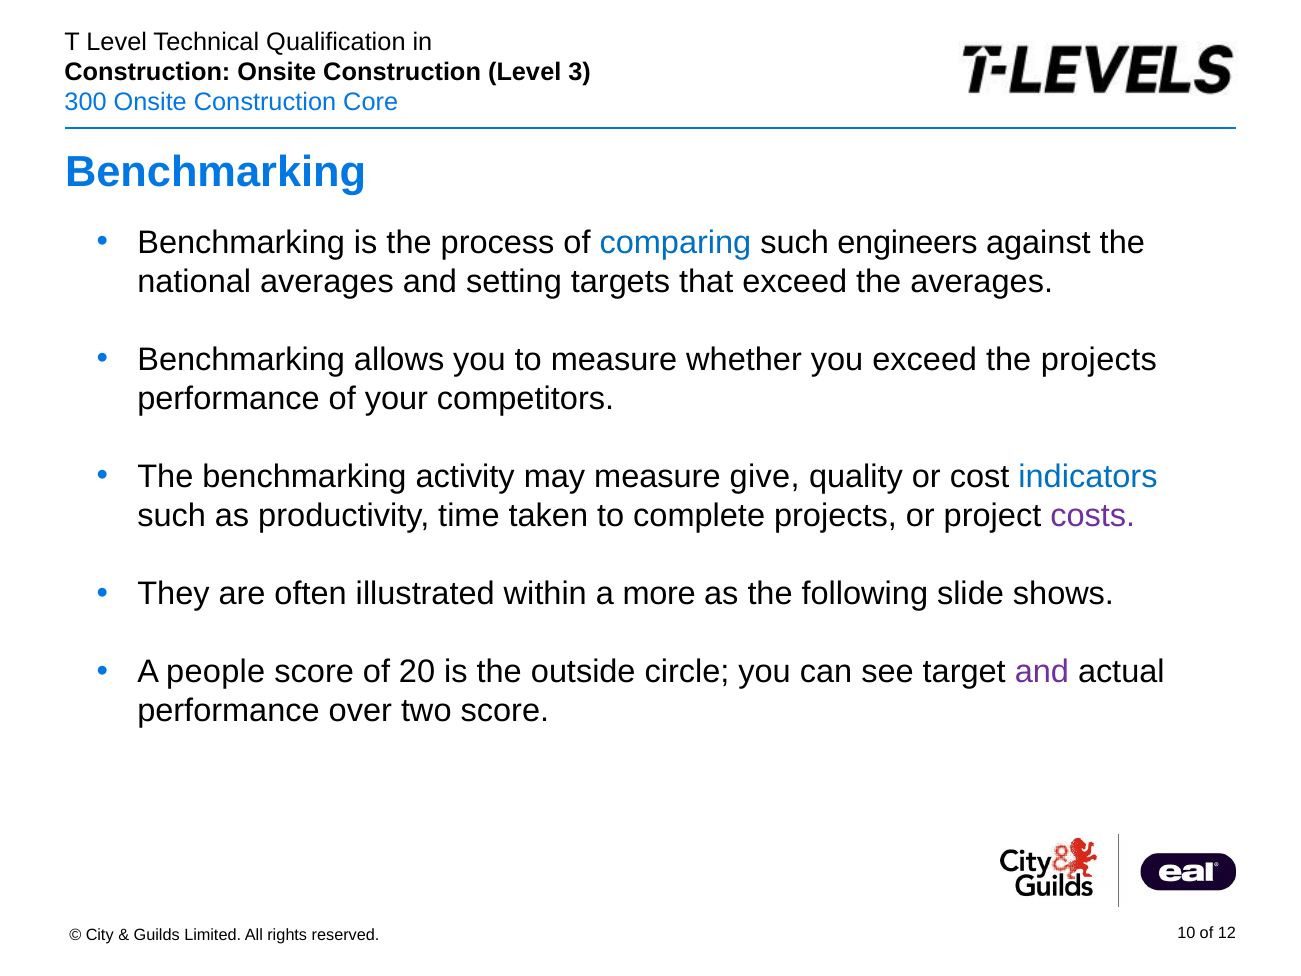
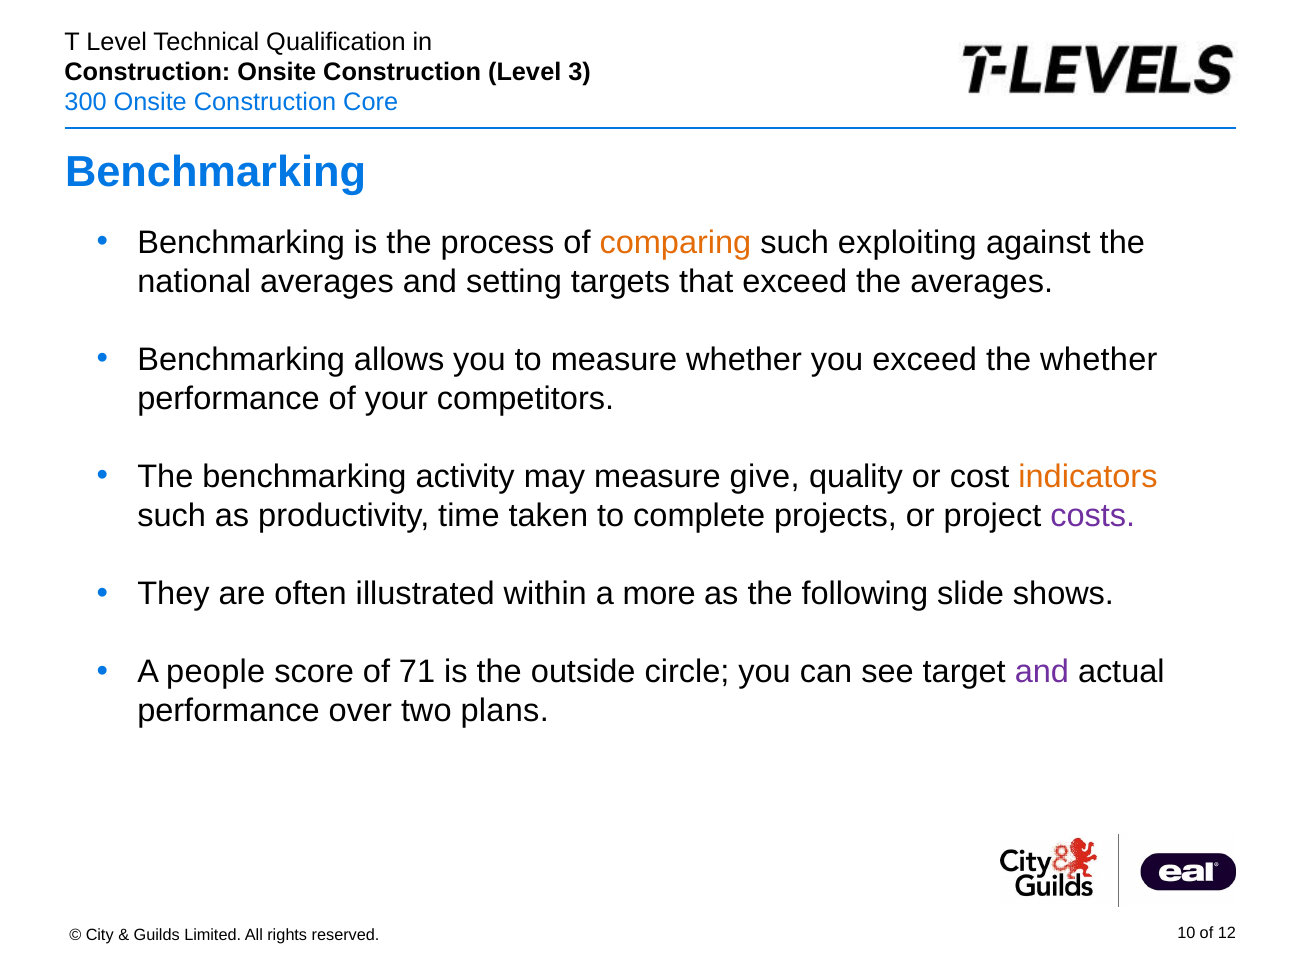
comparing colour: blue -> orange
engineers: engineers -> exploiting
the projects: projects -> whether
indicators colour: blue -> orange
20: 20 -> 71
two score: score -> plans
